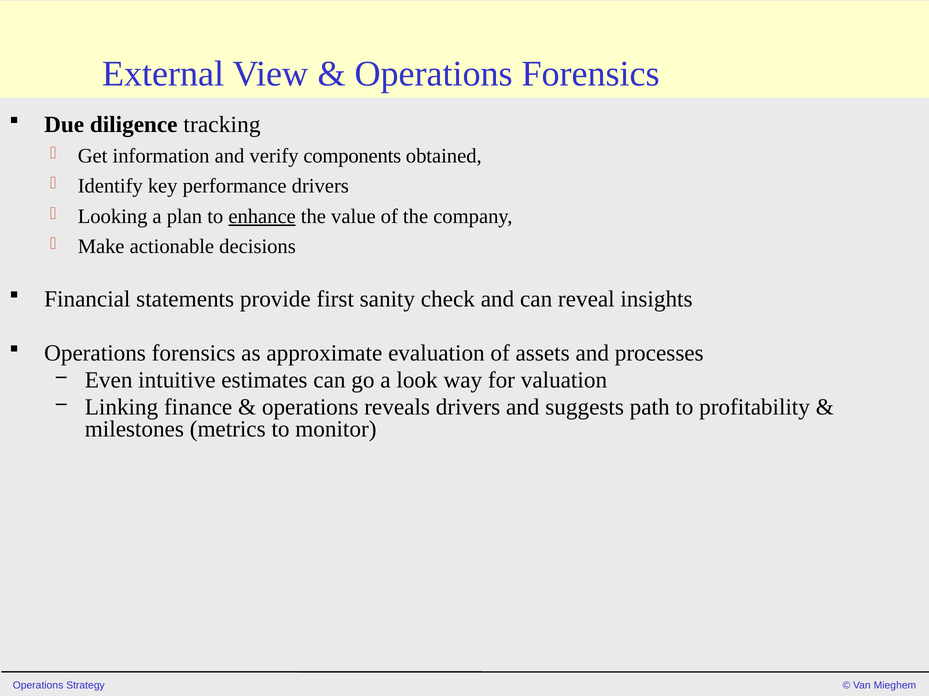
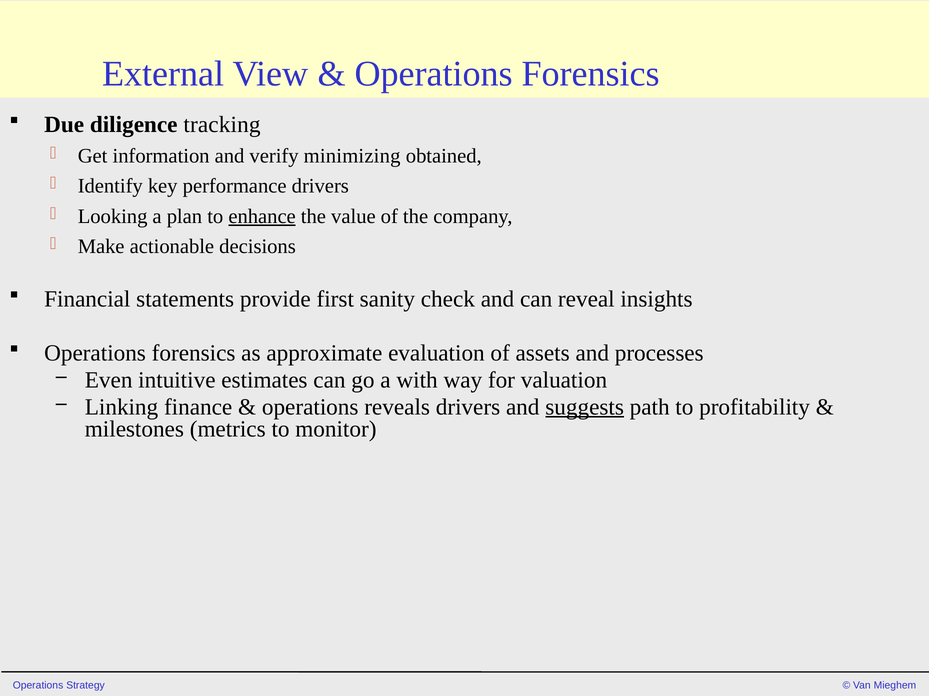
components: components -> minimizing
look: look -> with
suggests underline: none -> present
